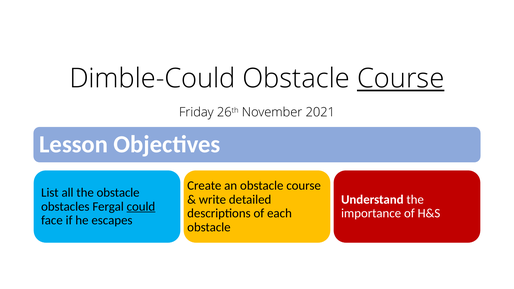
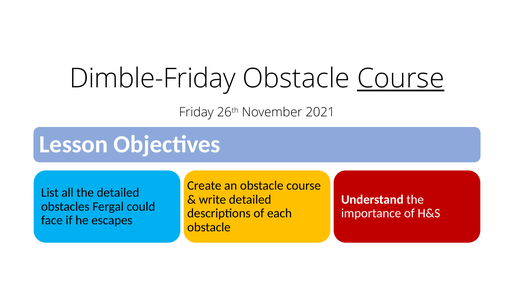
Dimble-Could: Dimble-Could -> Dimble-Friday
the obstacle: obstacle -> detailed
could underline: present -> none
